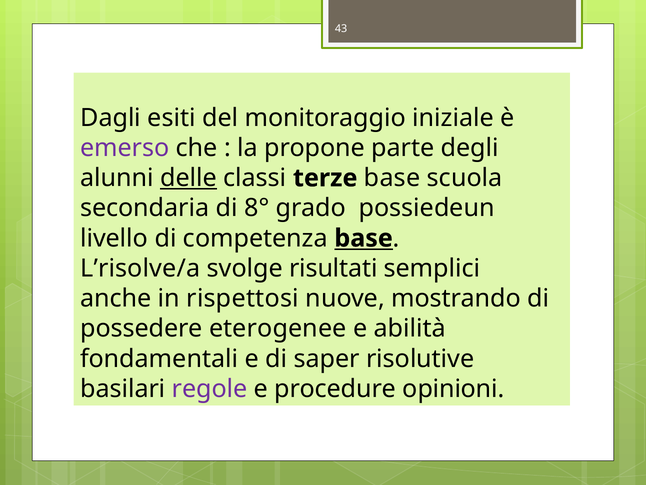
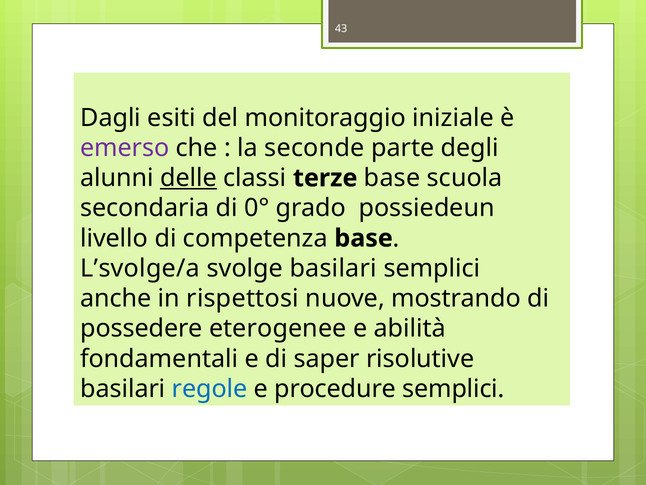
propone: propone -> seconde
8°: 8° -> 0°
base at (364, 238) underline: present -> none
L’risolve/a: L’risolve/a -> L’svolge/a
svolge risultati: risultati -> basilari
regole colour: purple -> blue
procedure opinioni: opinioni -> semplici
